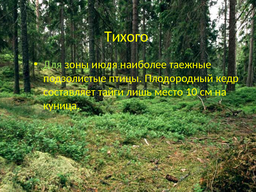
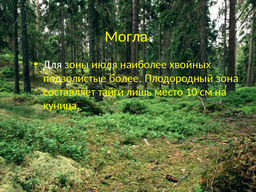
Тихого: Тихого -> Могла
Для colour: light green -> white
таежные: таежные -> хвойных
птицы: птицы -> более
кедр: кедр -> зона
